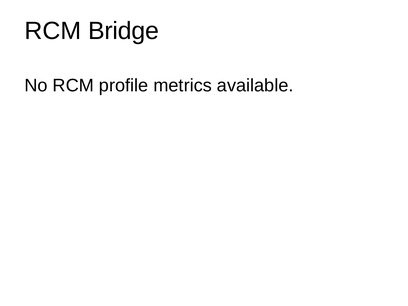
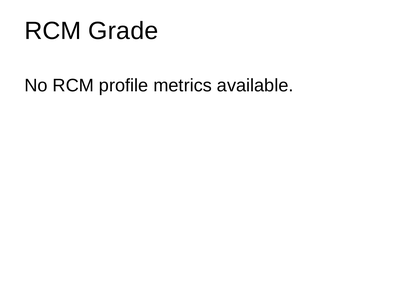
Bridge: Bridge -> Grade
